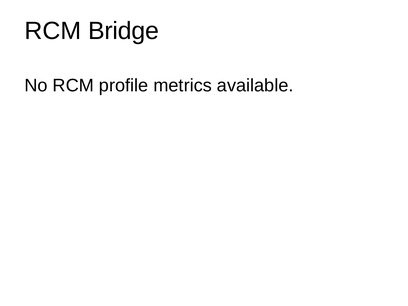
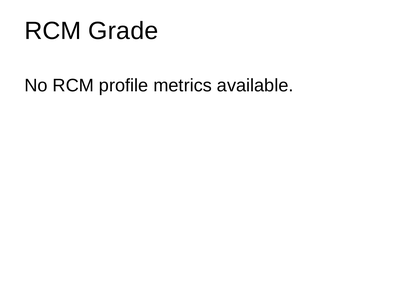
Bridge: Bridge -> Grade
